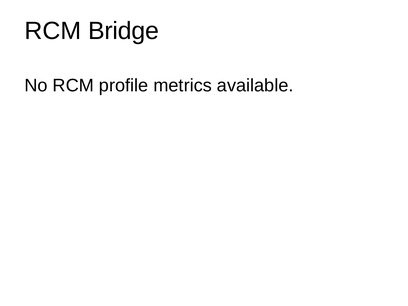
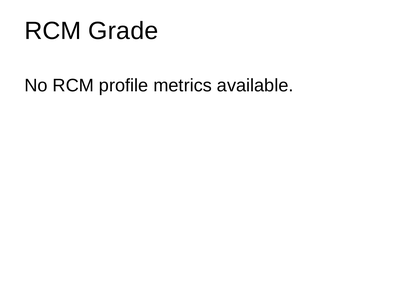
Bridge: Bridge -> Grade
